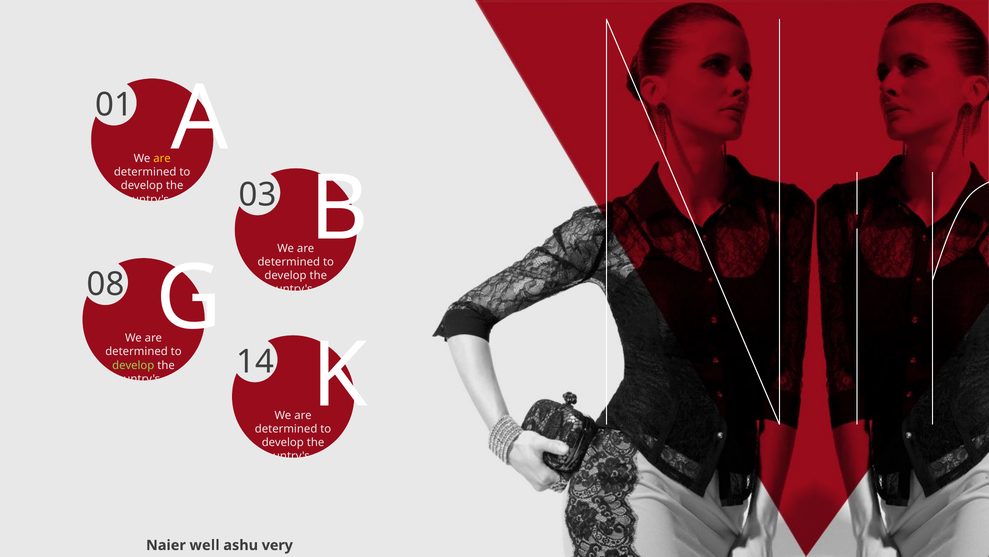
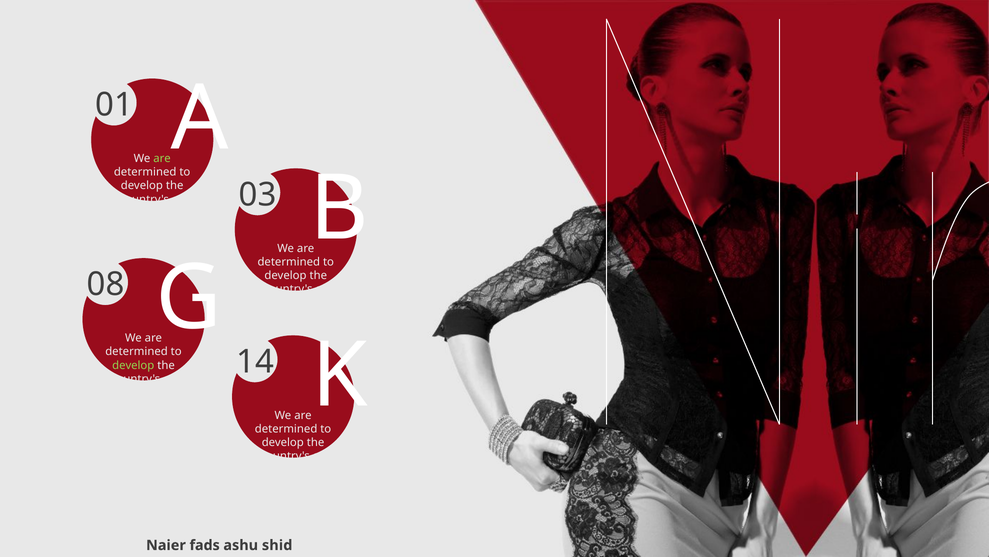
are at (162, 158) colour: yellow -> light green
well: well -> fads
very: very -> shid
